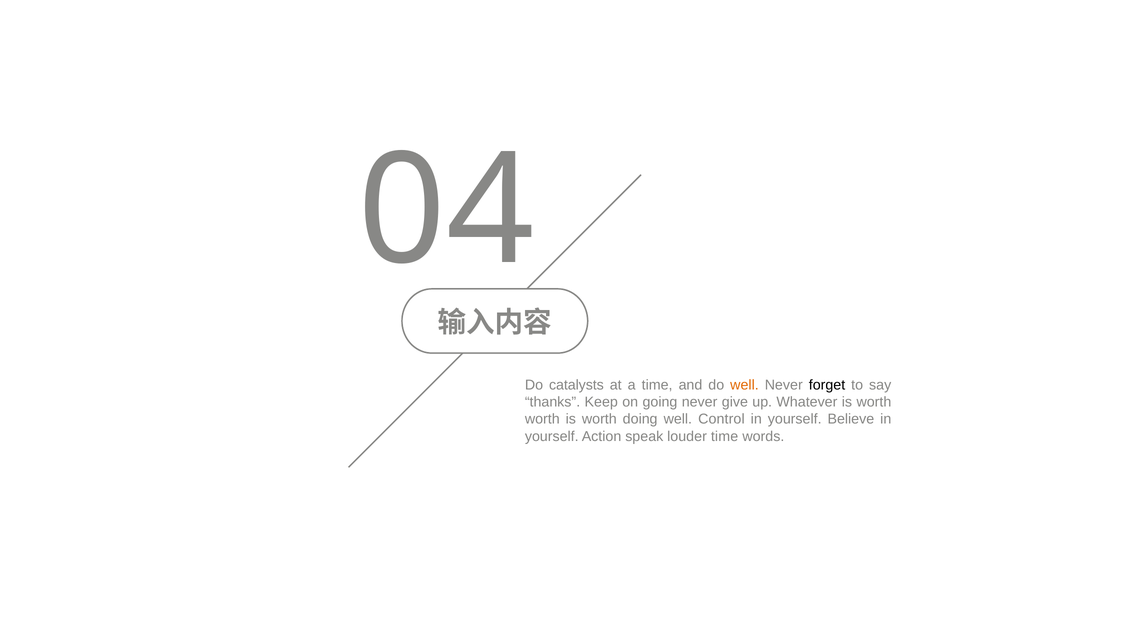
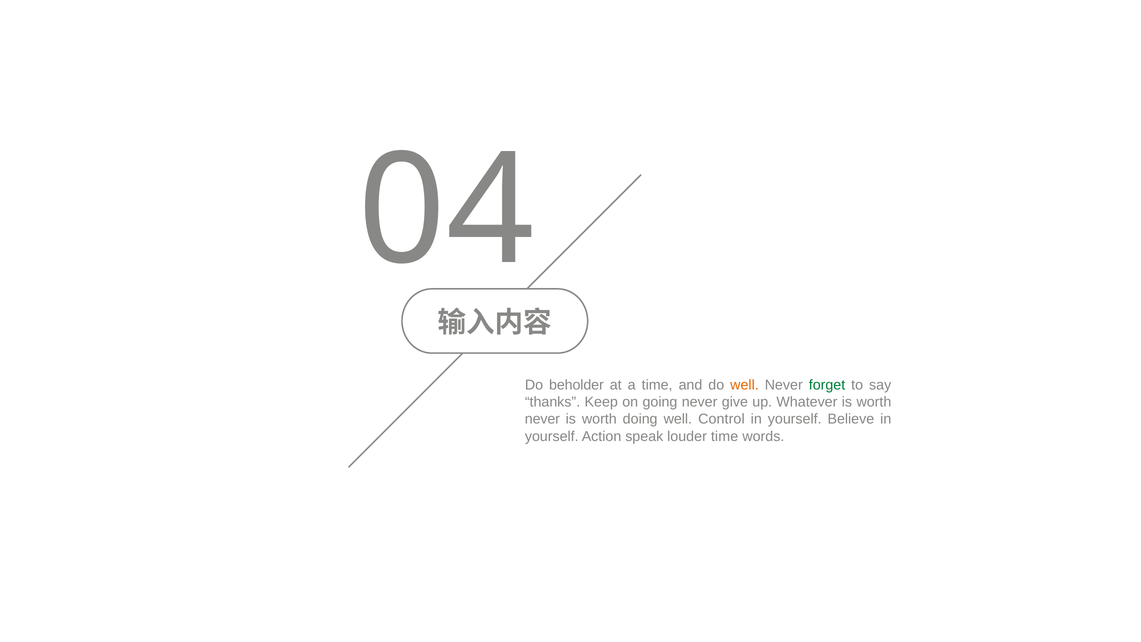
catalysts: catalysts -> beholder
forget colour: black -> green
worth at (542, 419): worth -> never
